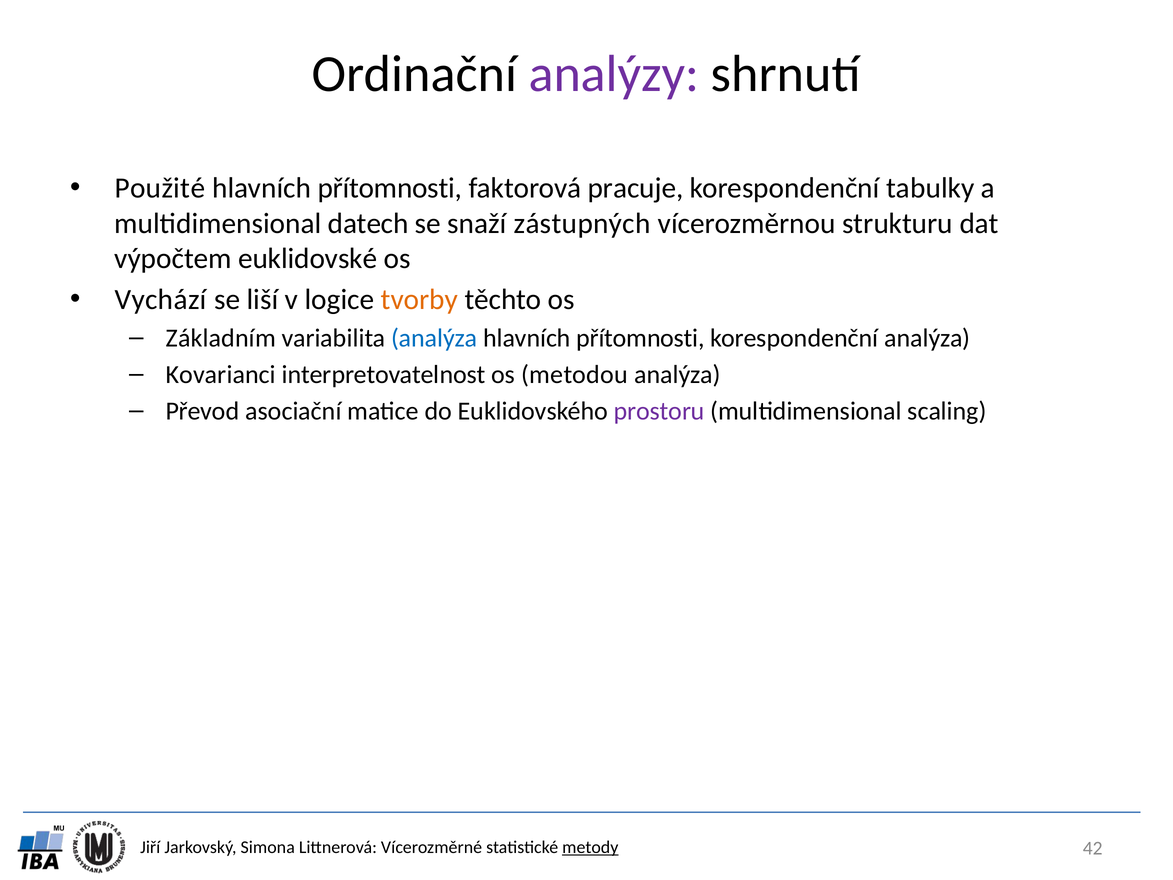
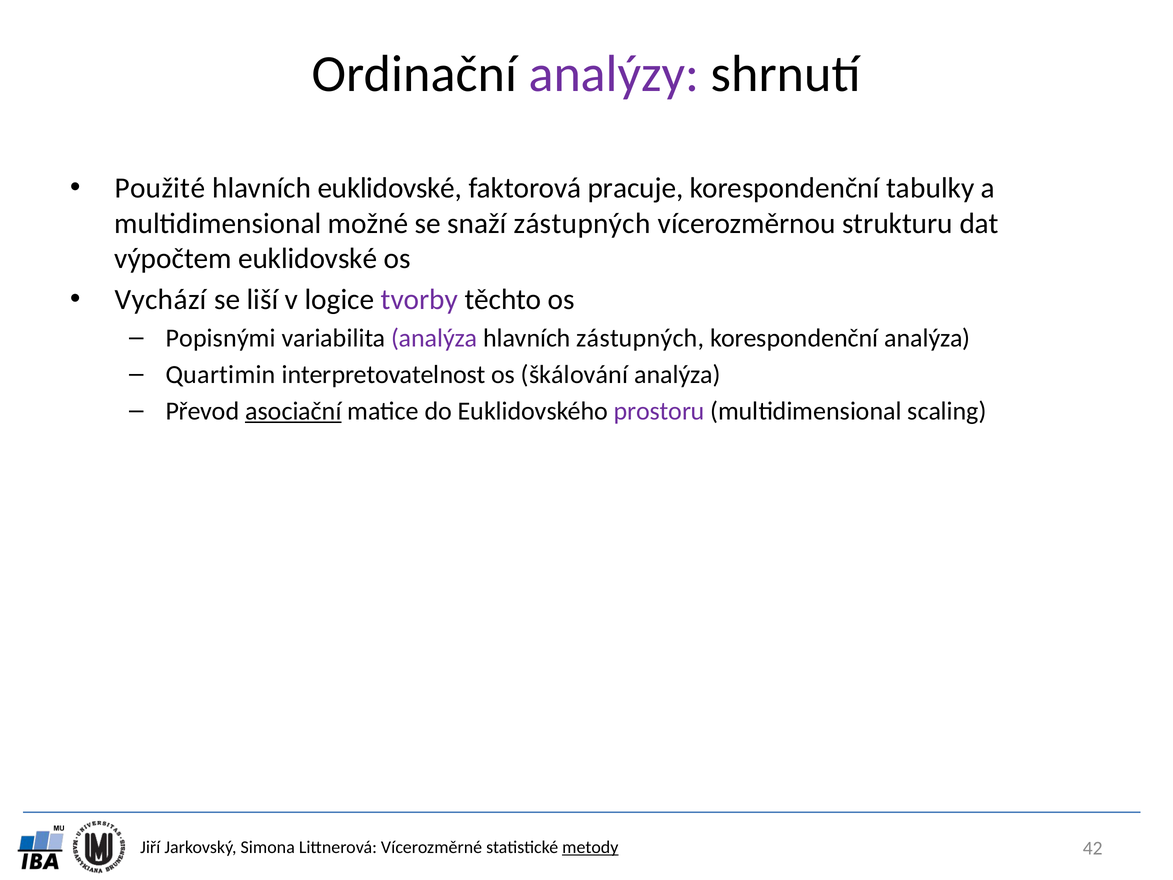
přítomnosti at (390, 188): přítomnosti -> euklidovské
datech: datech -> možné
tvorby colour: orange -> purple
Základním: Základním -> Popisnými
analýza at (434, 338) colour: blue -> purple
přítomnosti at (641, 338): přítomnosti -> zástupných
Kovarianci: Kovarianci -> Quartimin
metodou: metodou -> škálování
asociační underline: none -> present
